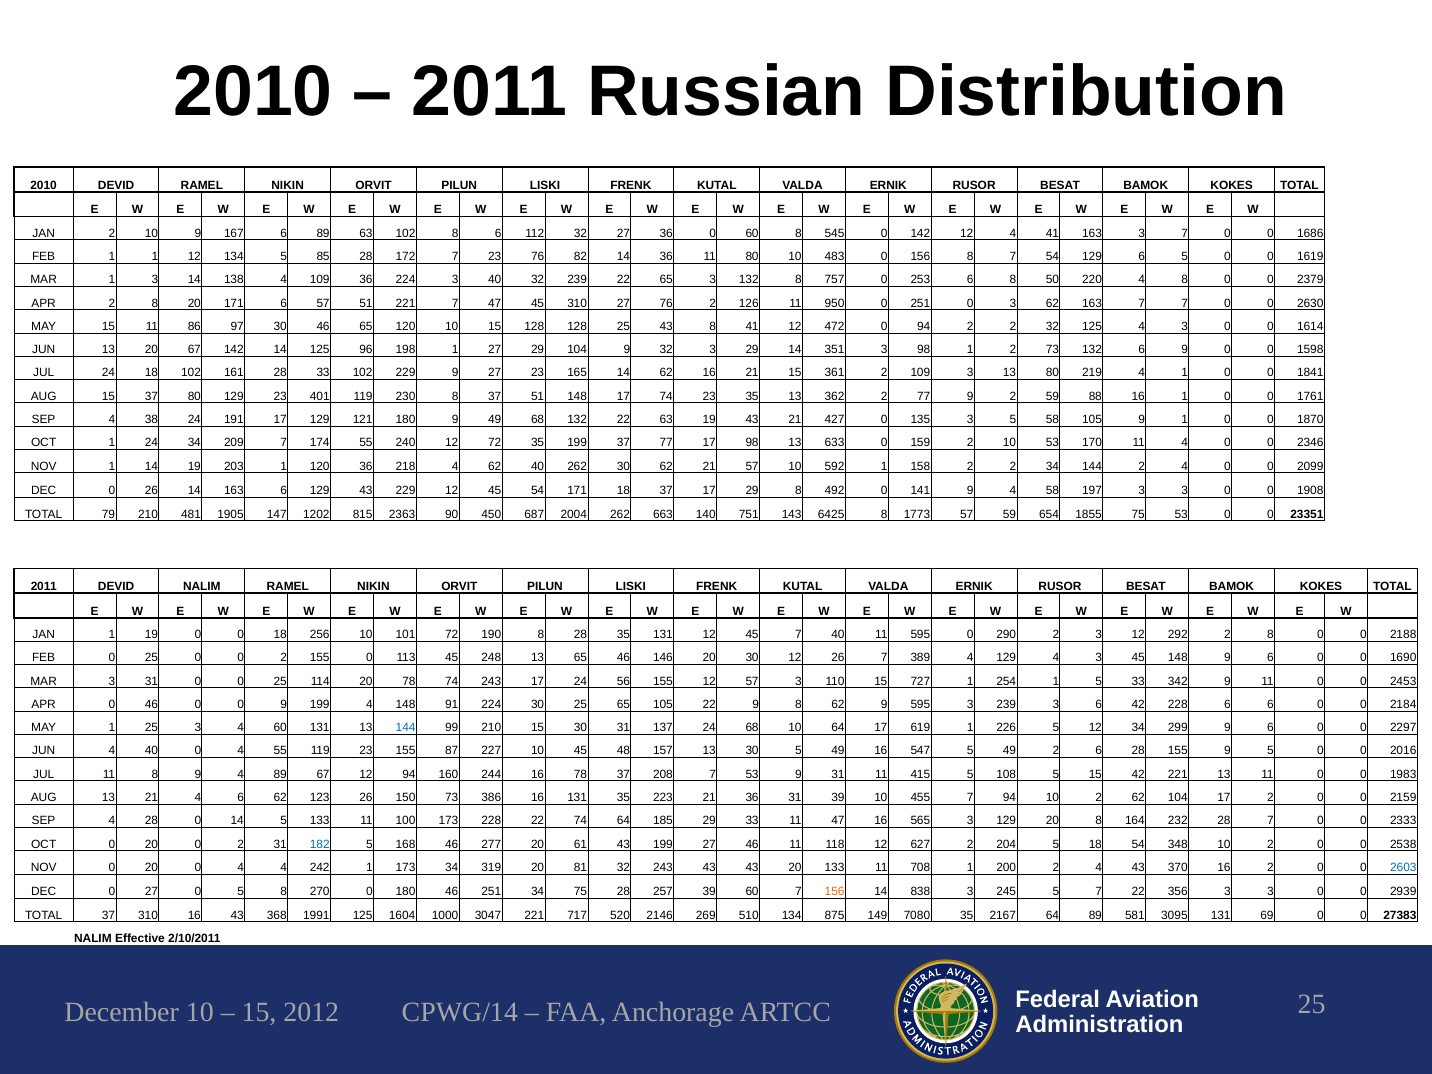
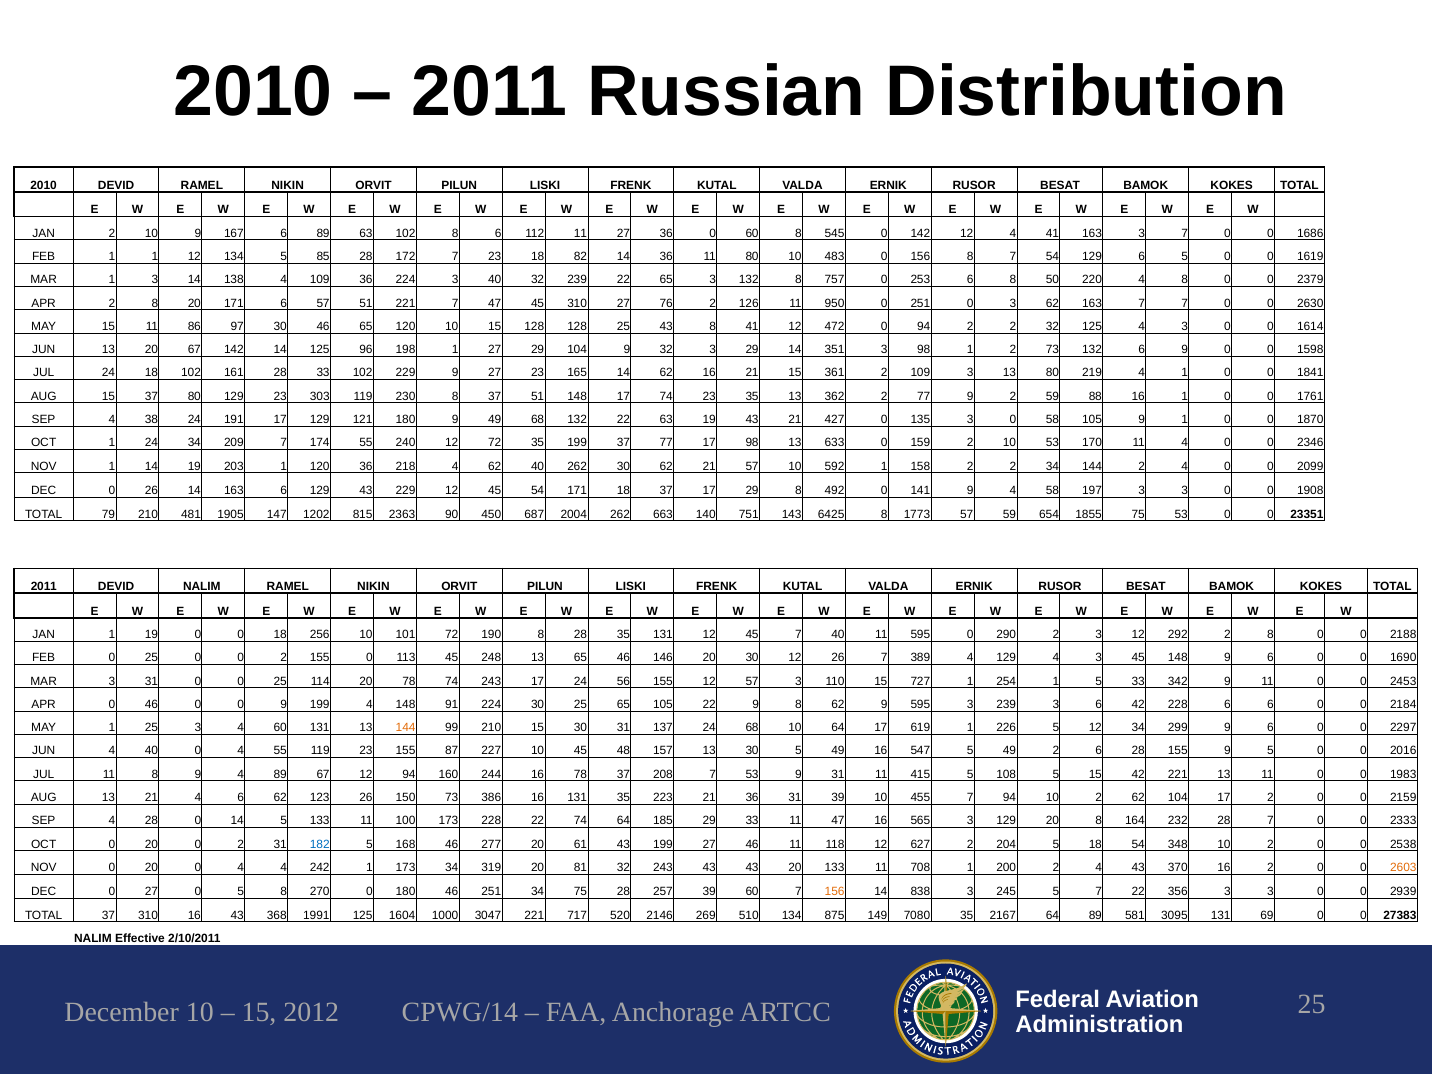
112 32: 32 -> 11
23 76: 76 -> 18
401: 401 -> 303
135 3 5: 5 -> 0
144 at (406, 728) colour: blue -> orange
2603 colour: blue -> orange
